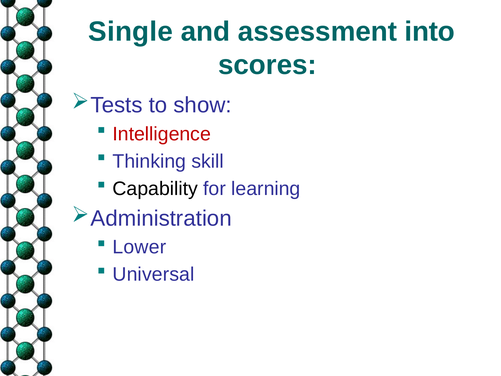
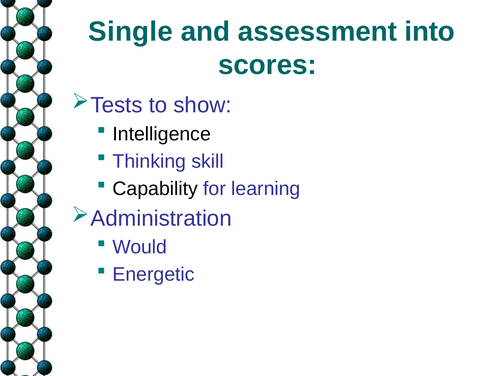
Intelligence colour: red -> black
Lower: Lower -> Would
Universal: Universal -> Energetic
